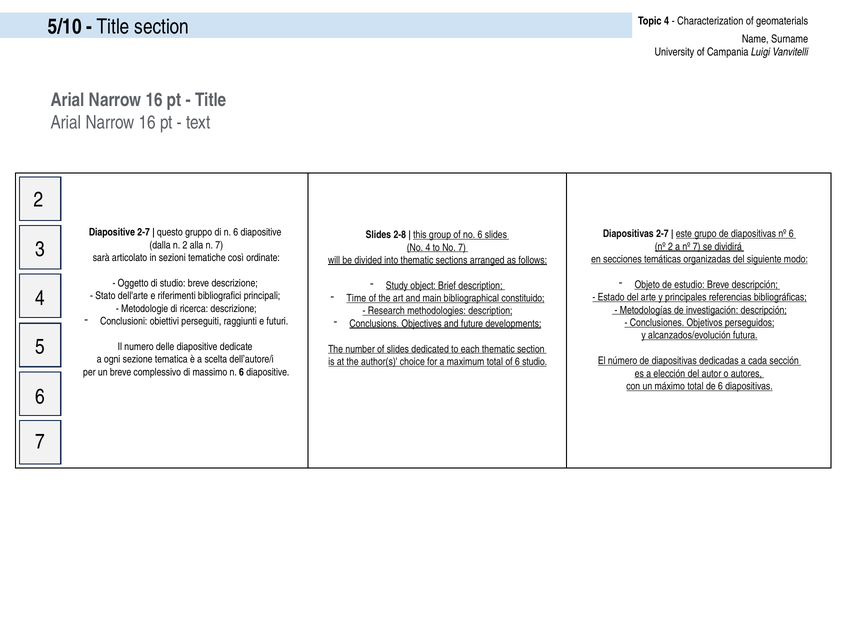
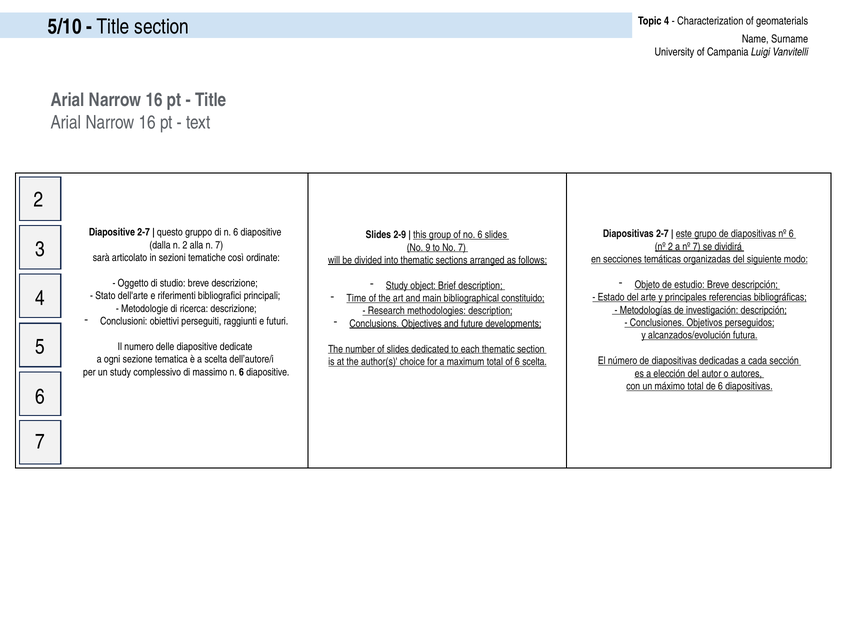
2-8: 2-8 -> 2-9
No 4: 4 -> 9
6 studio: studio -> scelta
un breve: breve -> study
